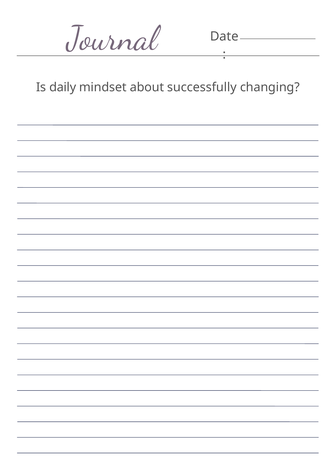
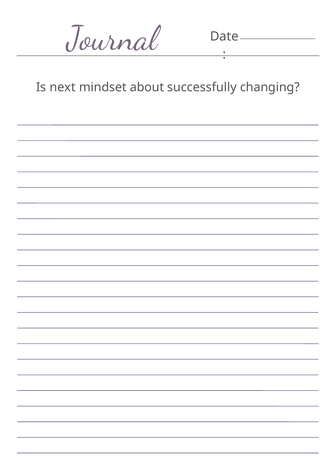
daily: daily -> next
